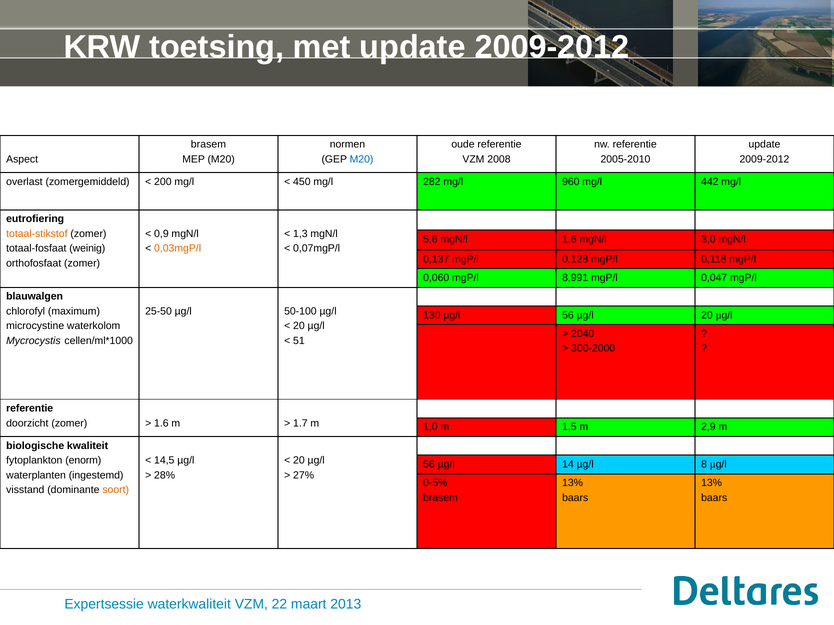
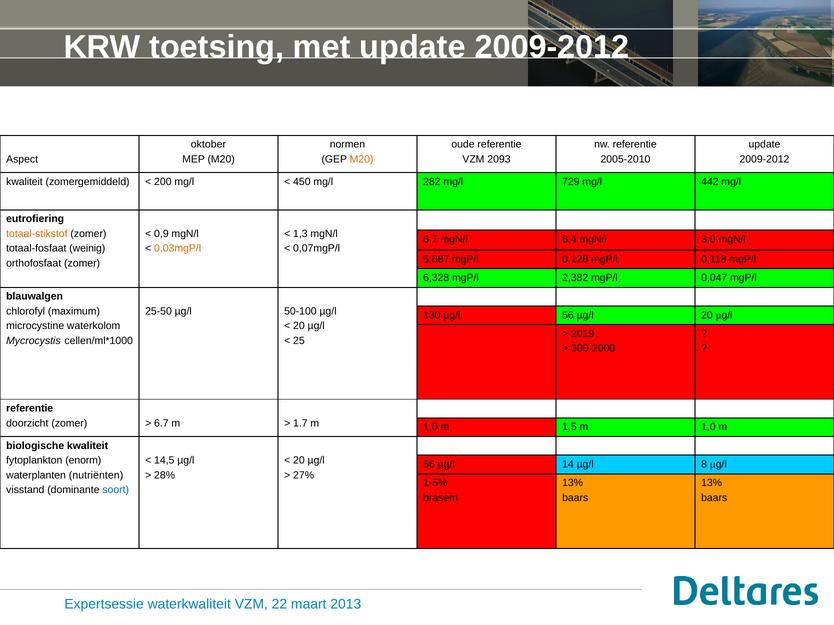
brasem at (208, 145): brasem -> oktober
M20 at (362, 159) colour: blue -> orange
2008: 2008 -> 2093
overlast at (24, 182): overlast -> kwaliteit
960: 960 -> 729
5,6: 5,6 -> 6,7
1,6: 1,6 -> 6,4
0,137: 0,137 -> 5,087
0,060: 0,060 -> 6,328
8,991: 8,991 -> 2,382
2040: 2040 -> 2019
51: 51 -> 25
1.6: 1.6 -> 6.7
1,5 m 2,9: 2,9 -> 1,0
ingestemd: ingestemd -> nutriënten
0-5%: 0-5% -> 1-5%
soort colour: orange -> blue
